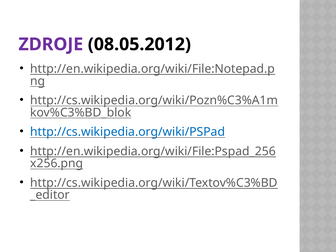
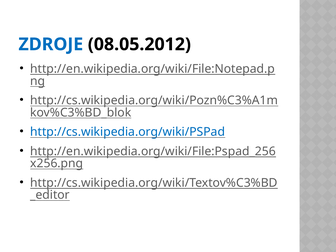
ZDROJE colour: purple -> blue
